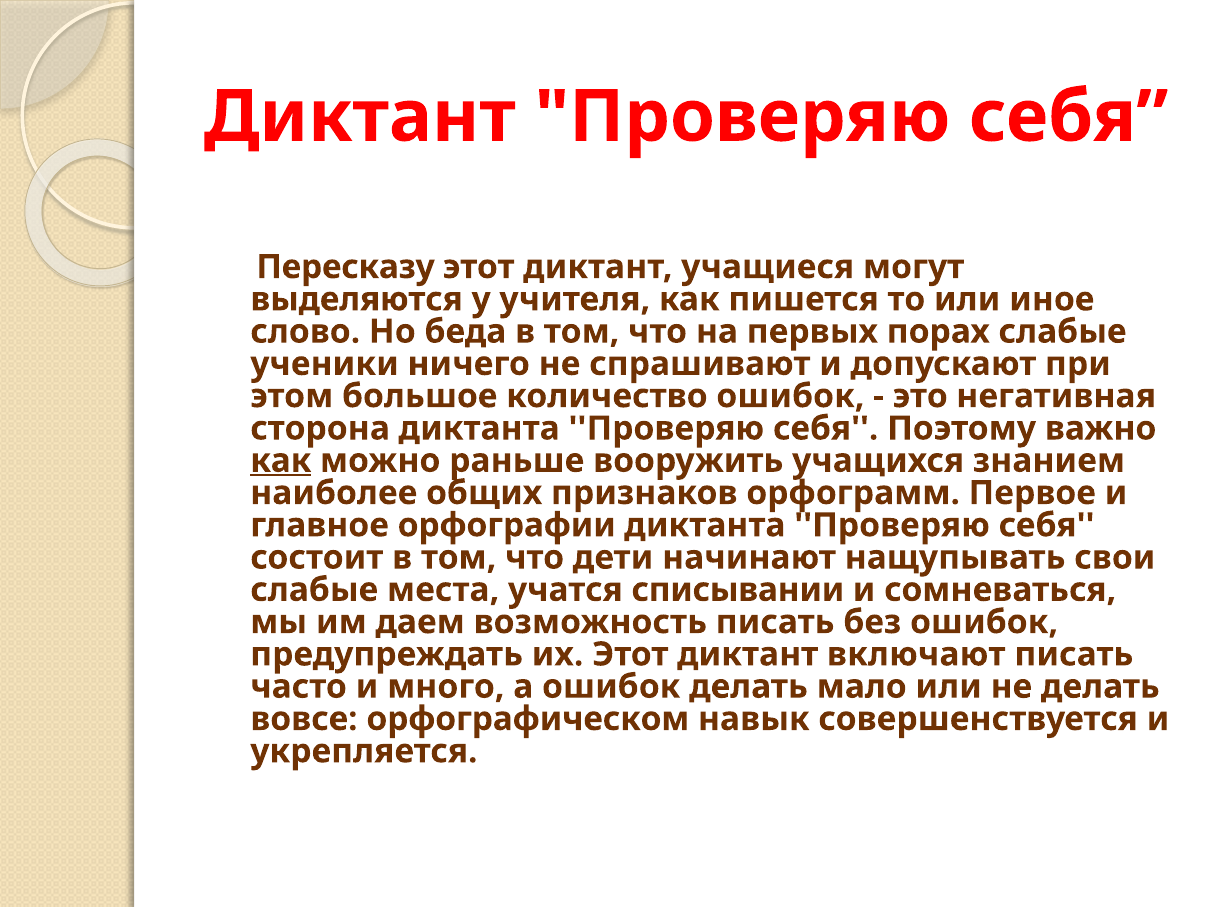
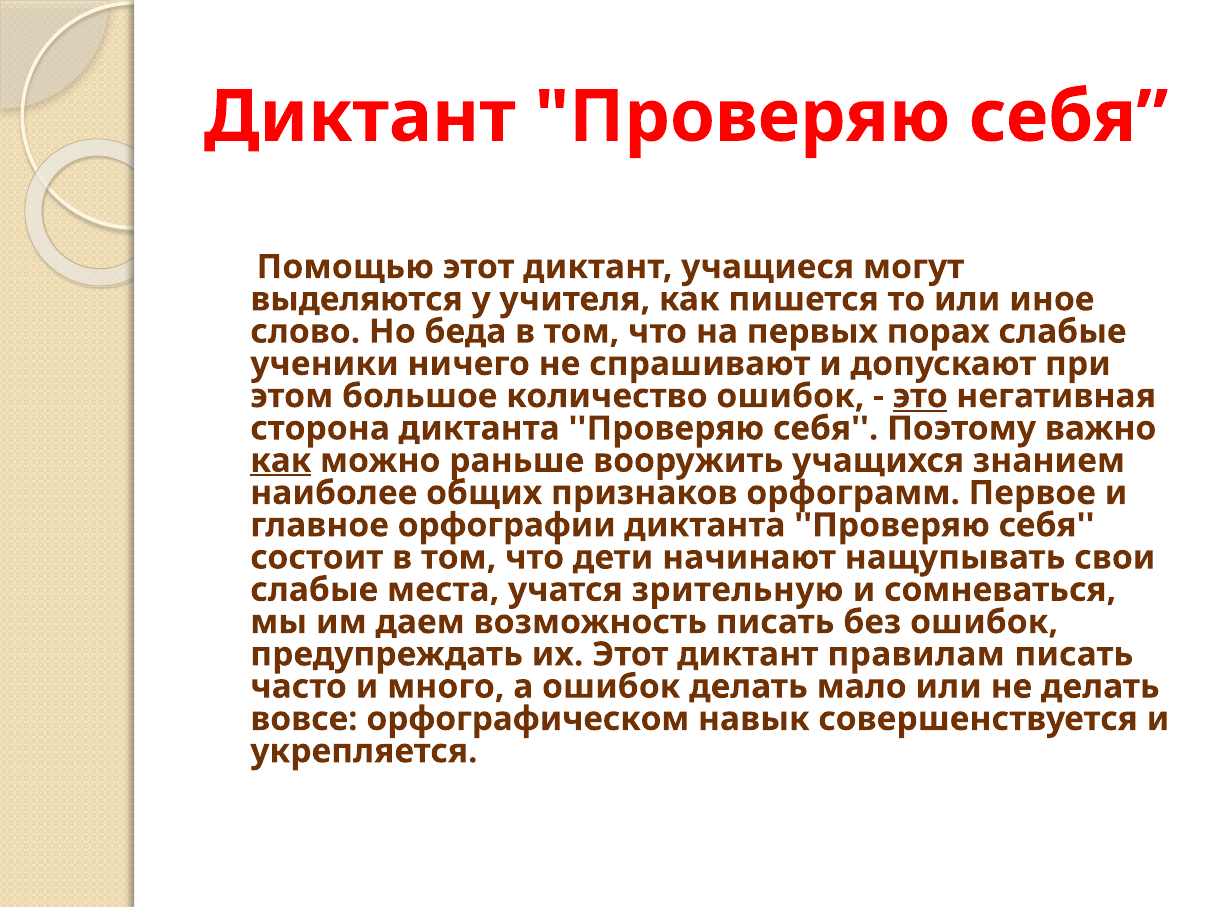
Пересказу: Пересказу -> Помощью
это underline: none -> present
списывании: списывании -> зрительную
включают: включают -> правилам
